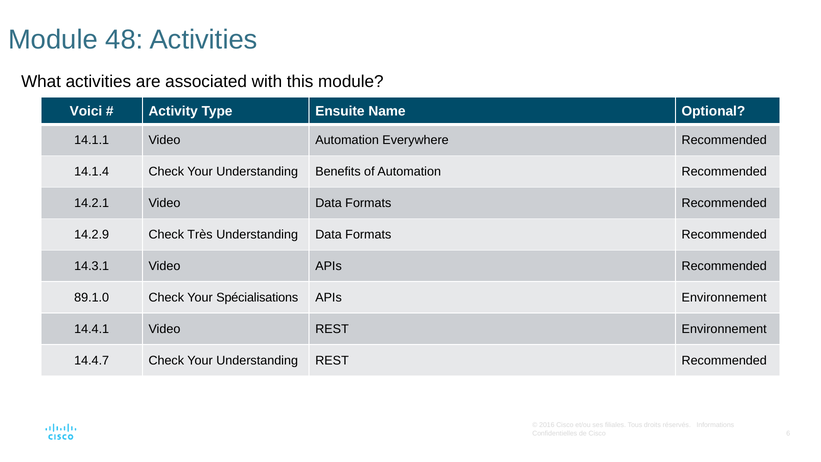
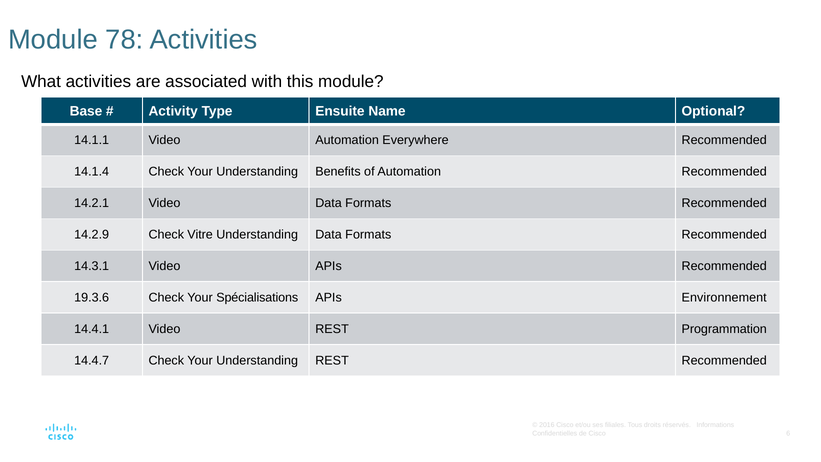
48: 48 -> 78
Voici: Voici -> Base
Très: Très -> Vitre
89.1.0: 89.1.0 -> 19.3.6
REST Environnement: Environnement -> Programmation
